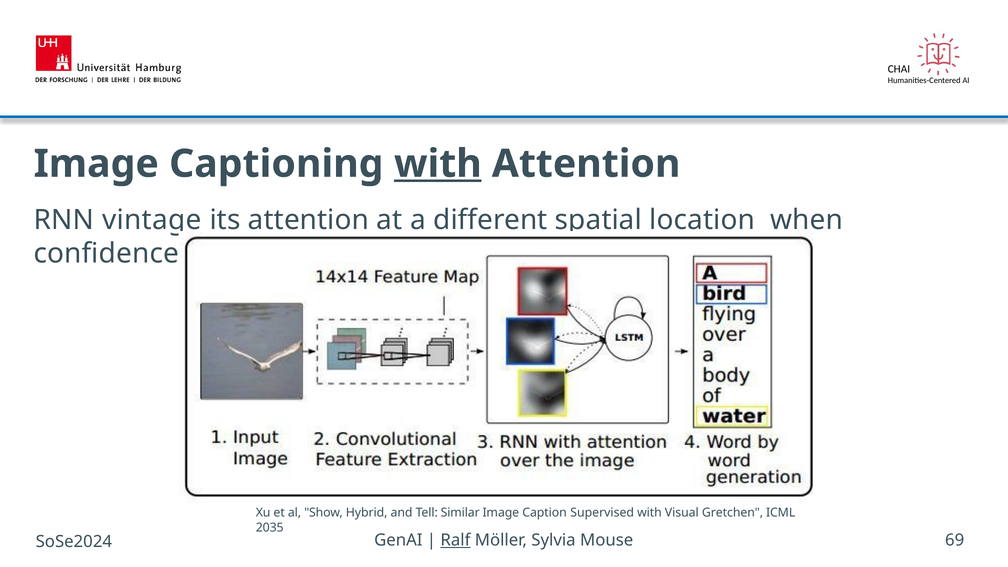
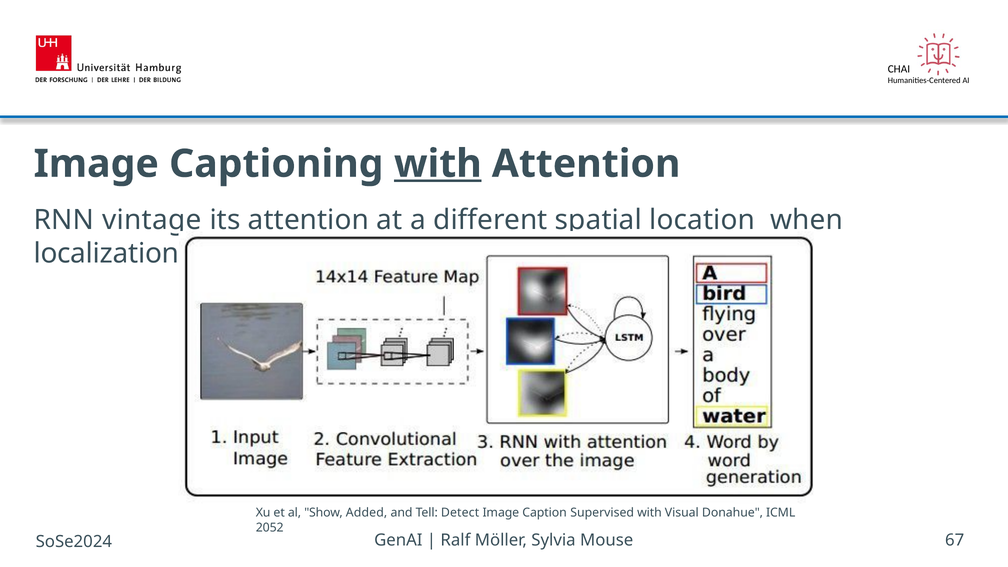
confidence: confidence -> localization
Hybrid: Hybrid -> Added
Similar: Similar -> Detect
Gretchen: Gretchen -> Donahue
2035: 2035 -> 2052
Ralf underline: present -> none
69: 69 -> 67
